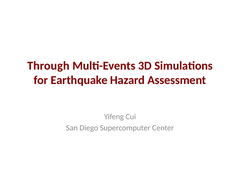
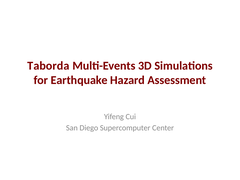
Through: Through -> Taborda
